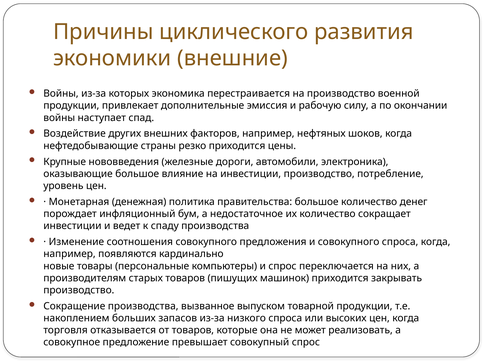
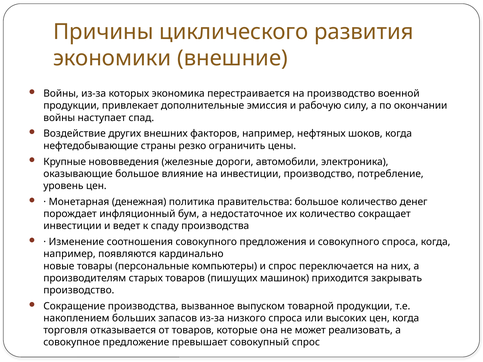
резко приходится: приходится -> ограничить
